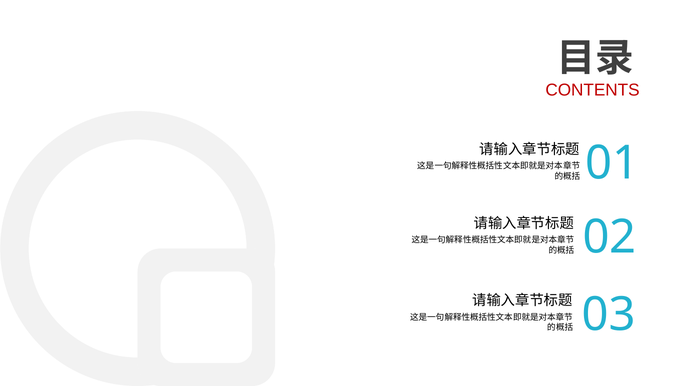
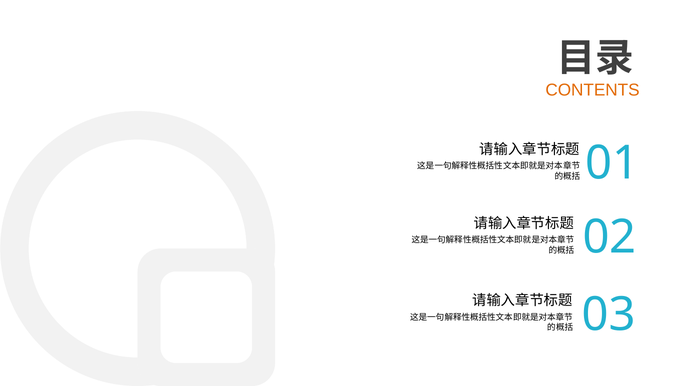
CONTENTS colour: red -> orange
